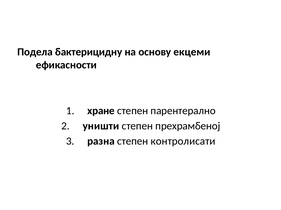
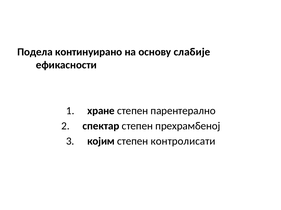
бактерицидну: бактерицидну -> континуирано
екцеми: екцеми -> слабије
уништи: уништи -> спектар
разна: разна -> којим
